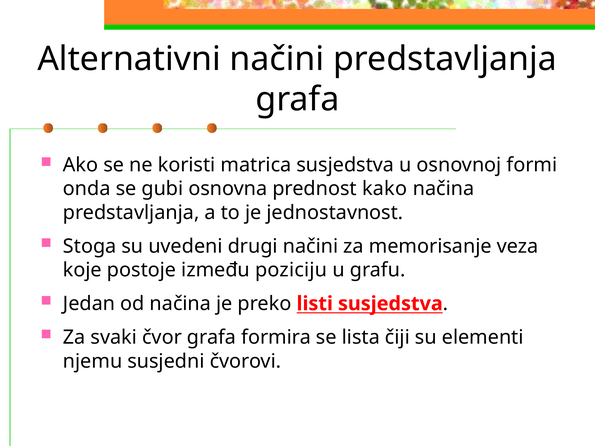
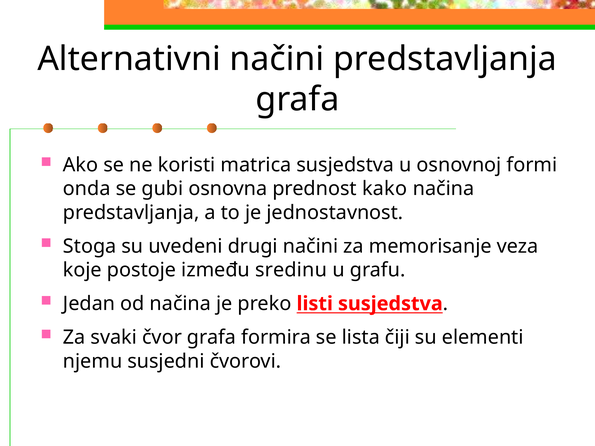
poziciju: poziciju -> sredinu
